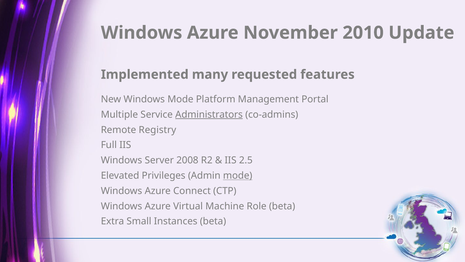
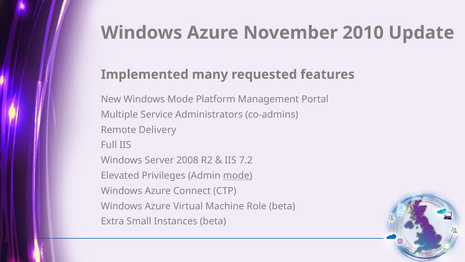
Administrators underline: present -> none
Registry: Registry -> Delivery
2.5: 2.5 -> 7.2
